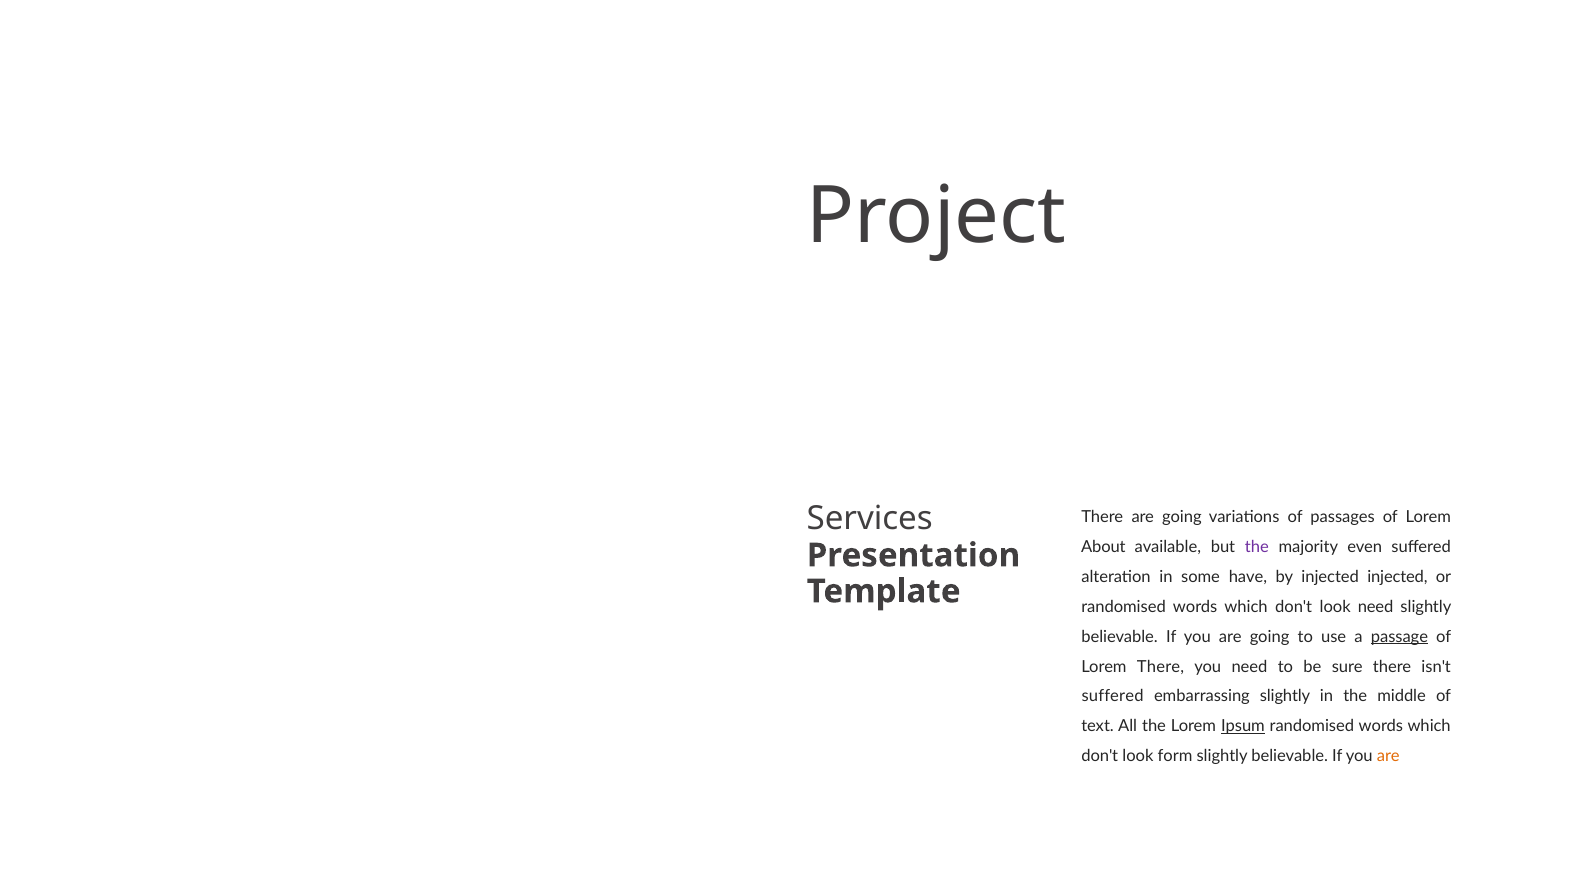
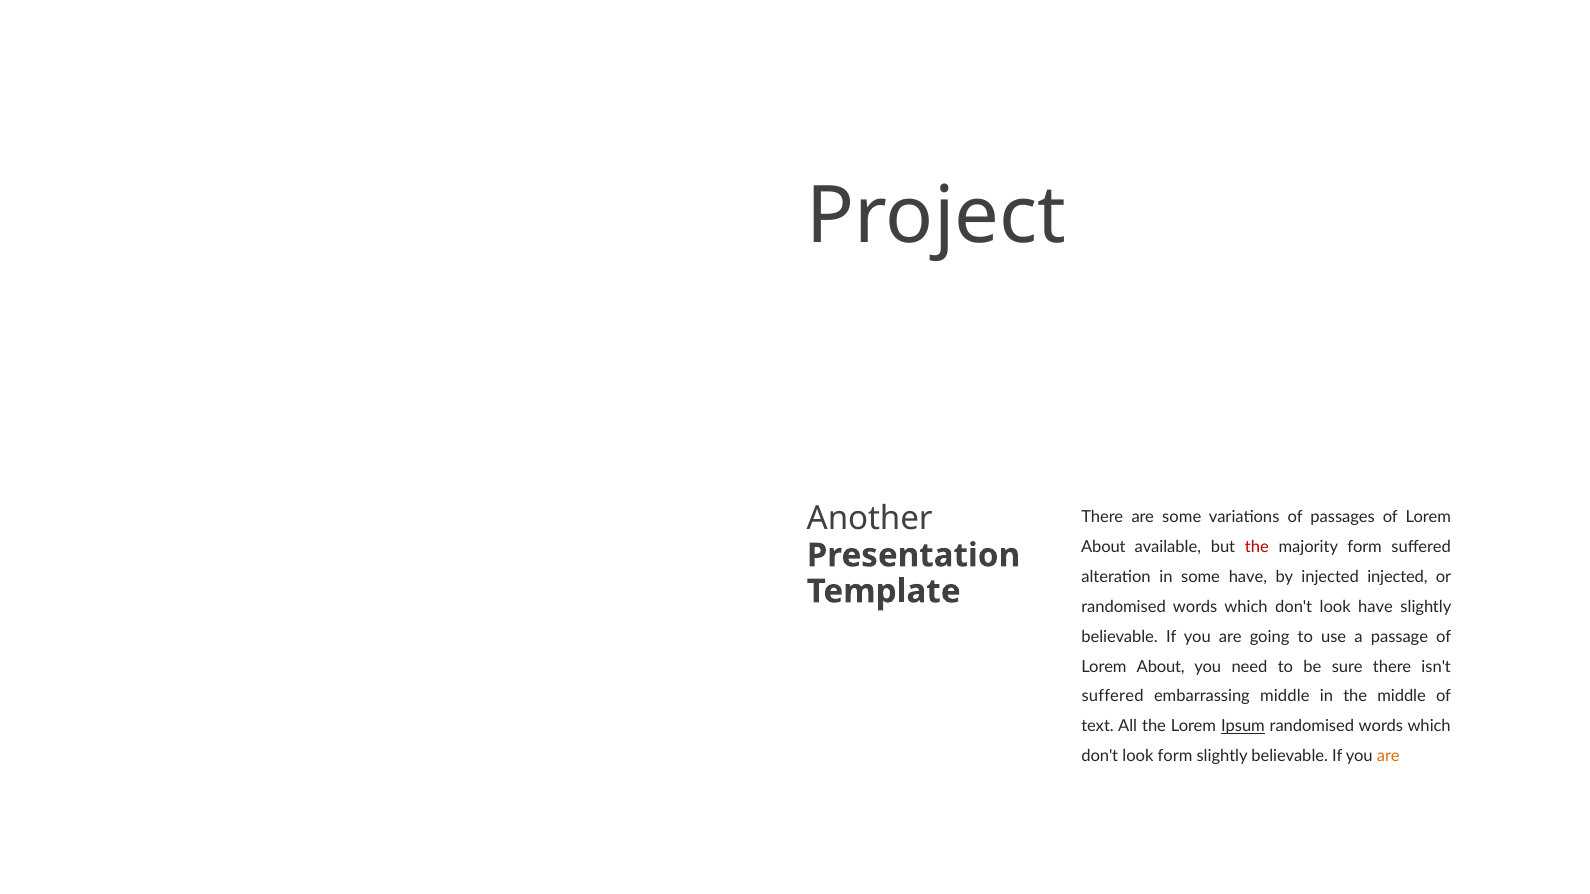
Services: Services -> Another
There are going: going -> some
the at (1257, 547) colour: purple -> red
majority even: even -> form
look need: need -> have
passage underline: present -> none
There at (1161, 667): There -> About
embarrassing slightly: slightly -> middle
